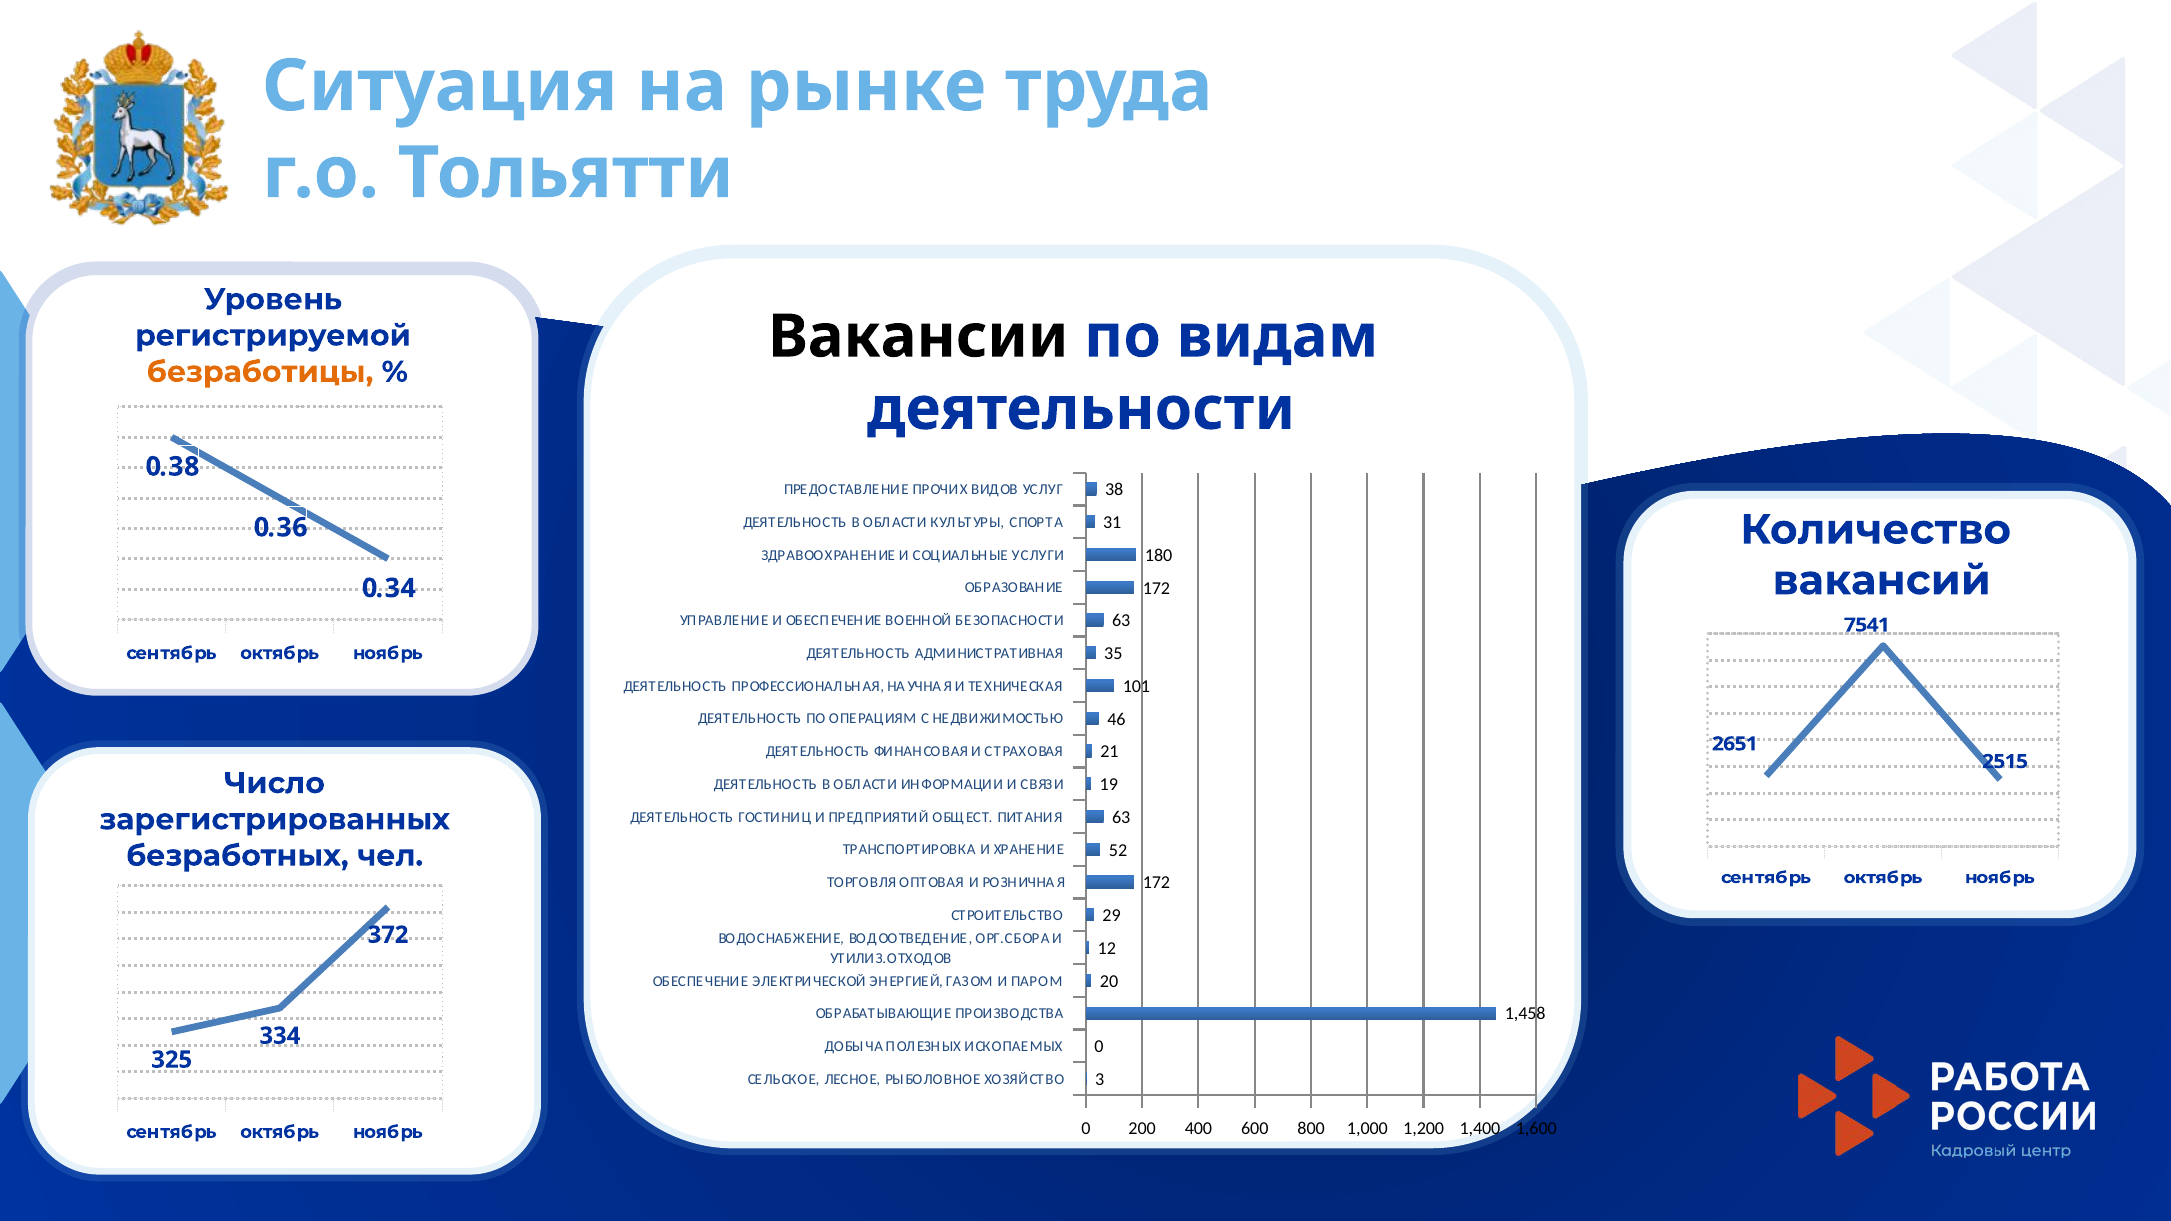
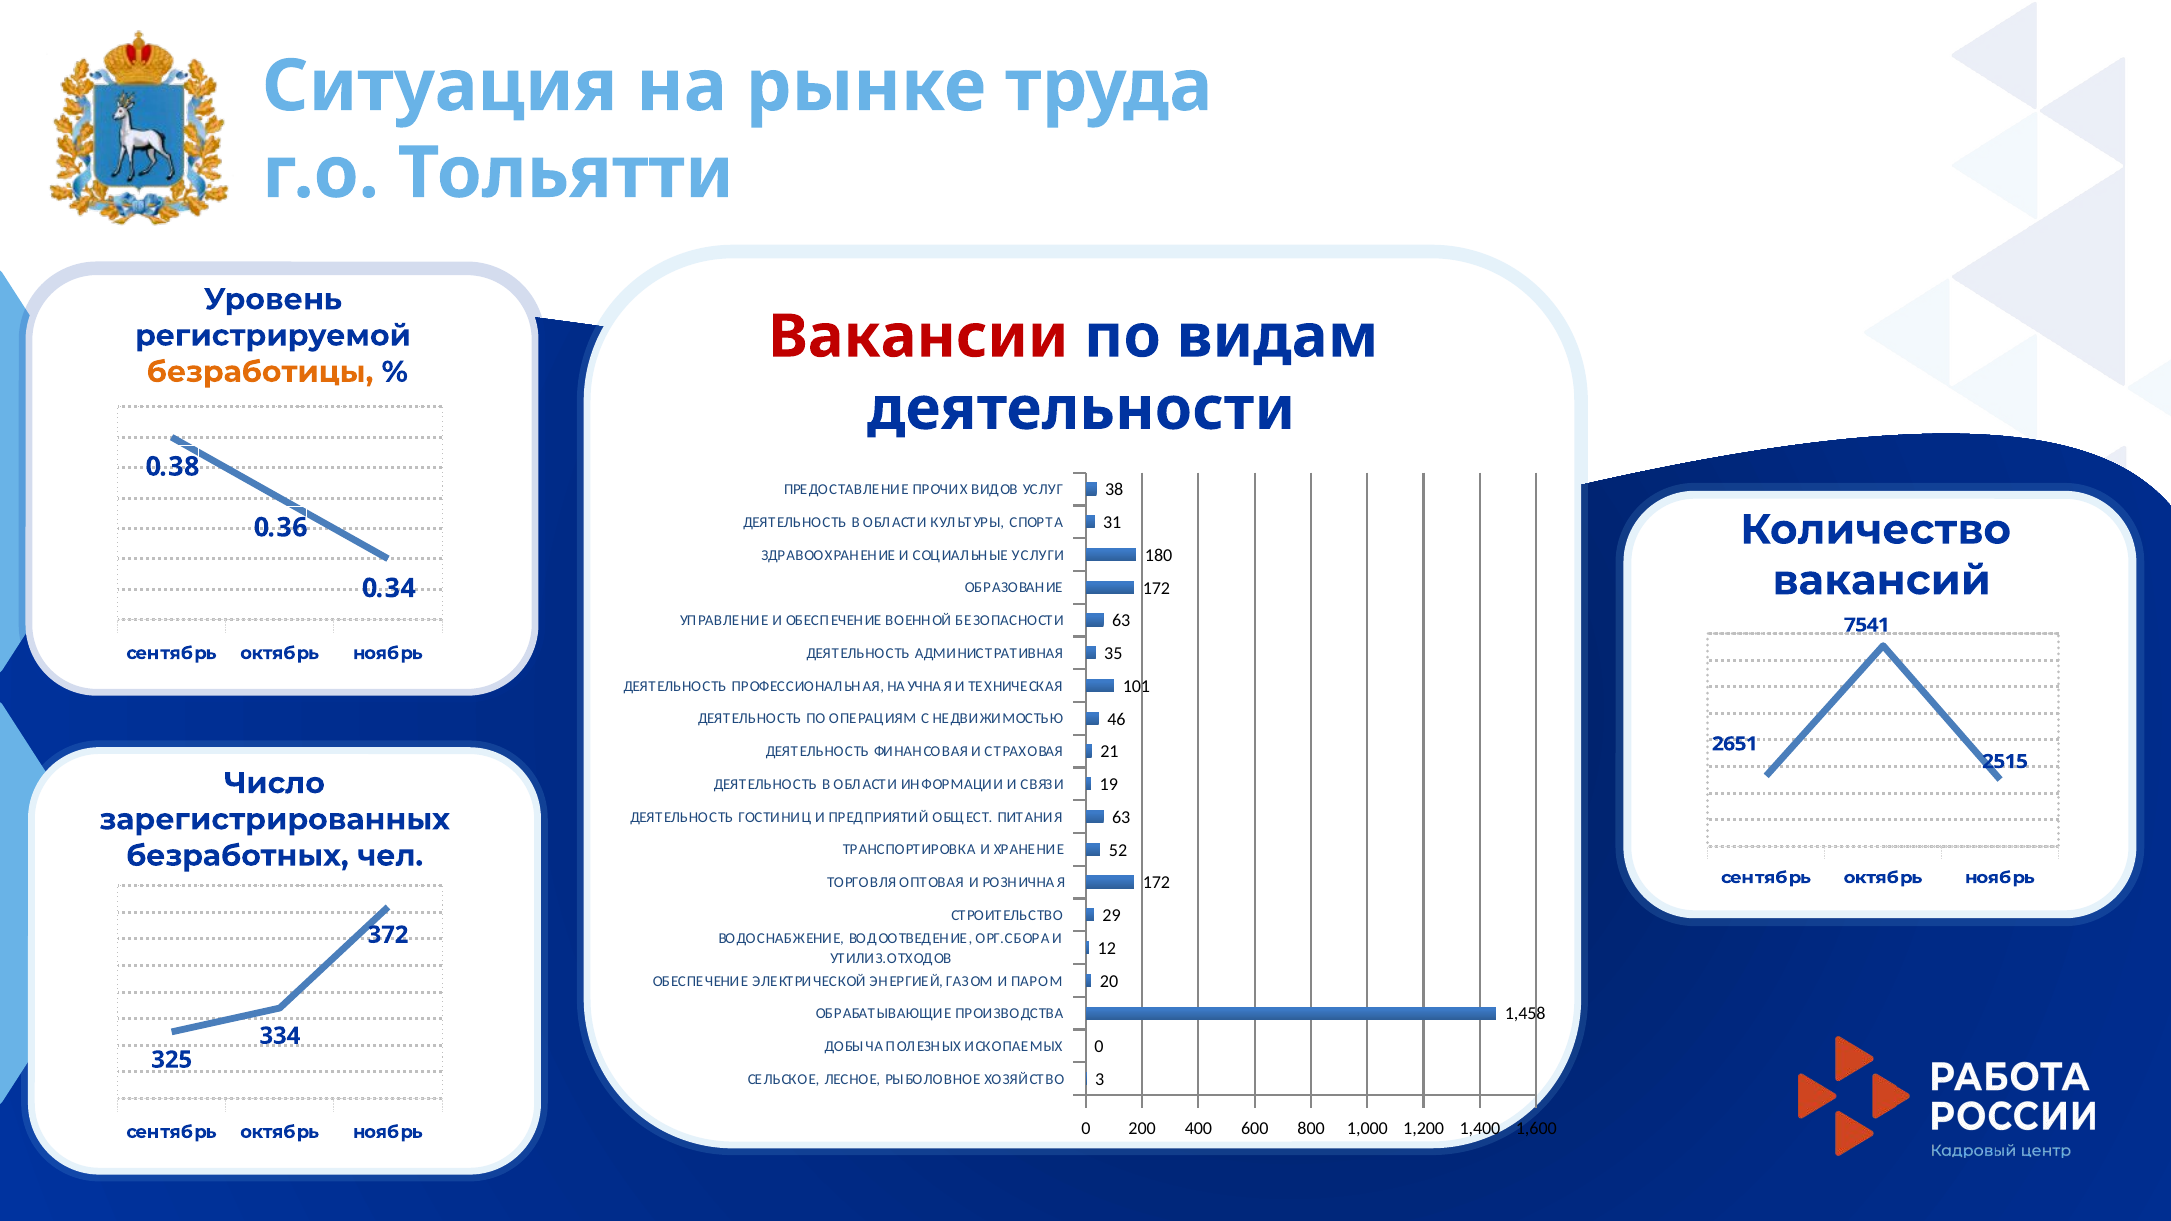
Вакансии colour: black -> red
